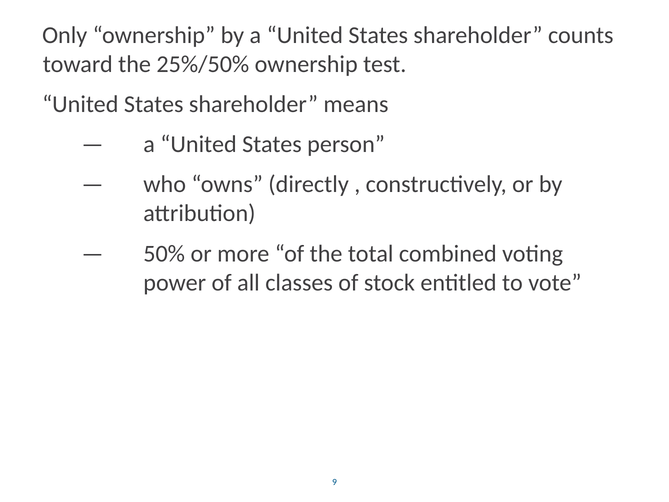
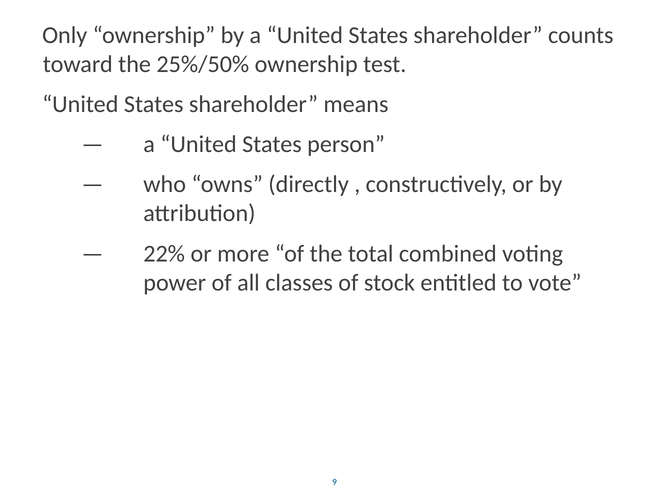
50%: 50% -> 22%
